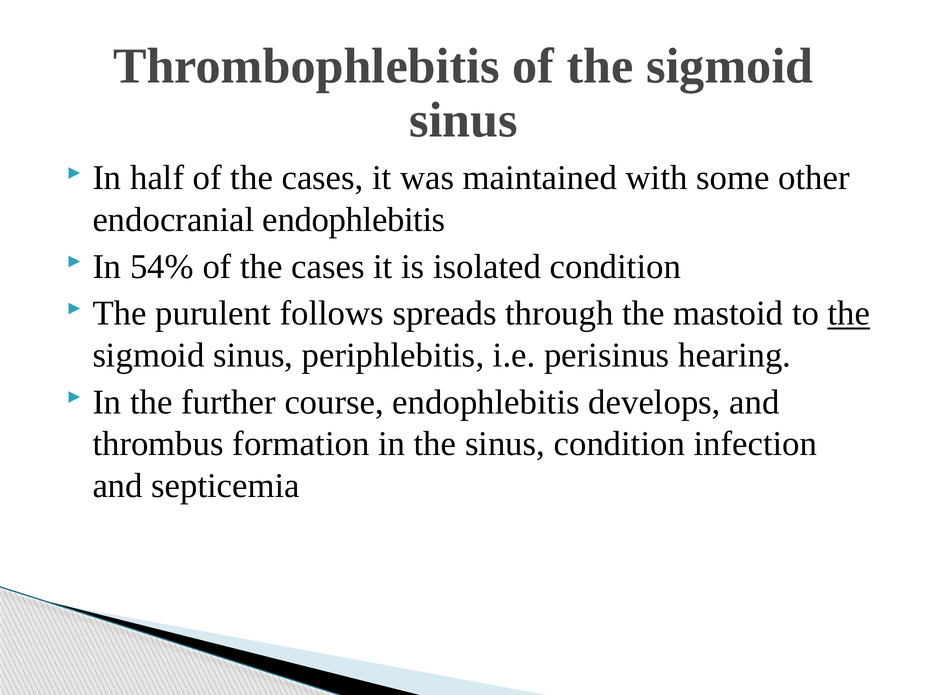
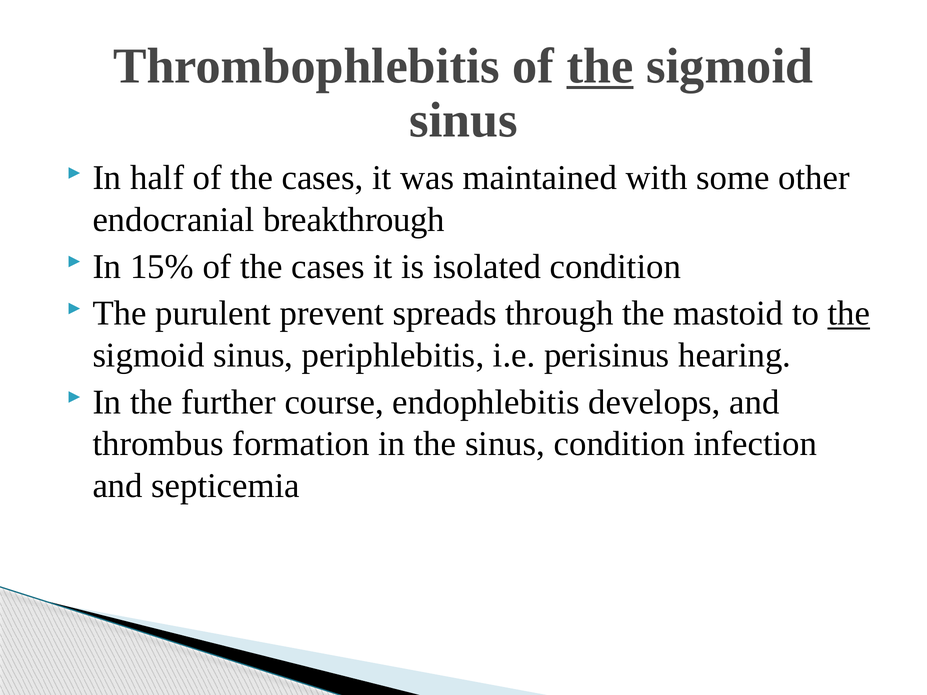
the at (600, 66) underline: none -> present
endocranial endophlebitis: endophlebitis -> breakthrough
54%: 54% -> 15%
follows: follows -> prevent
